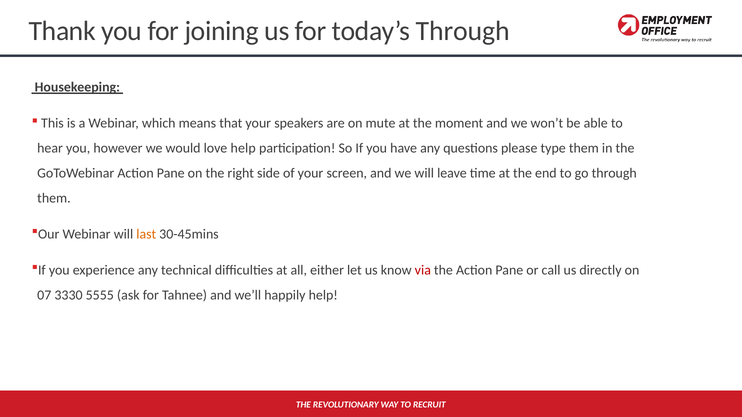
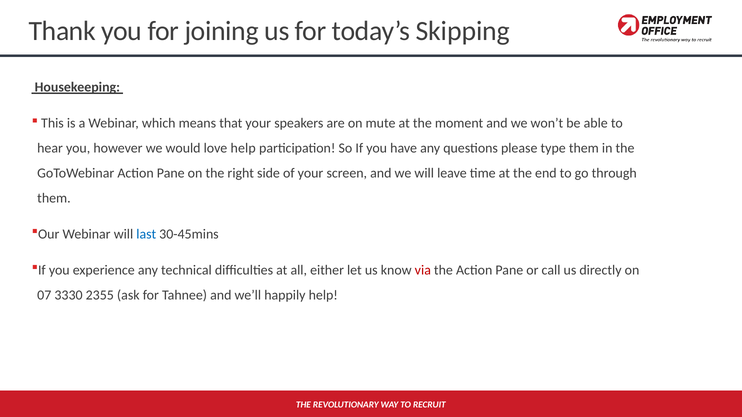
today’s Through: Through -> Skipping
last colour: orange -> blue
5555: 5555 -> 2355
